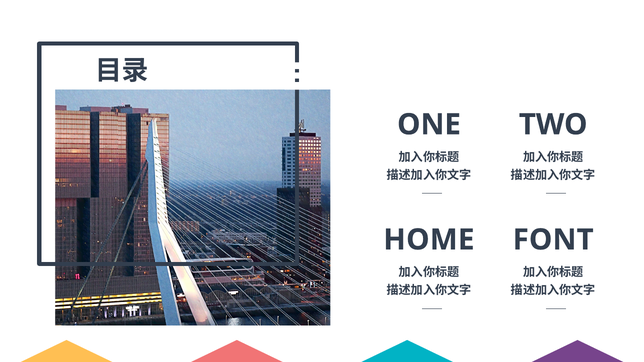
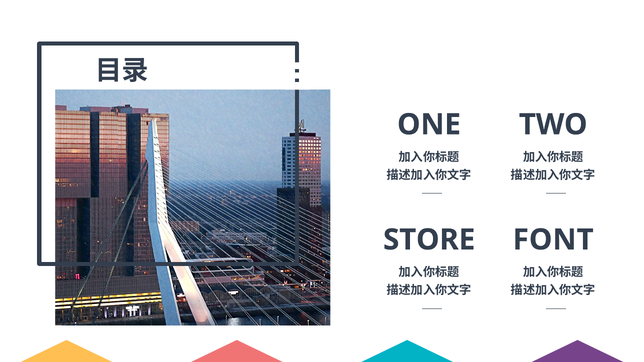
HOME: HOME -> STORE
